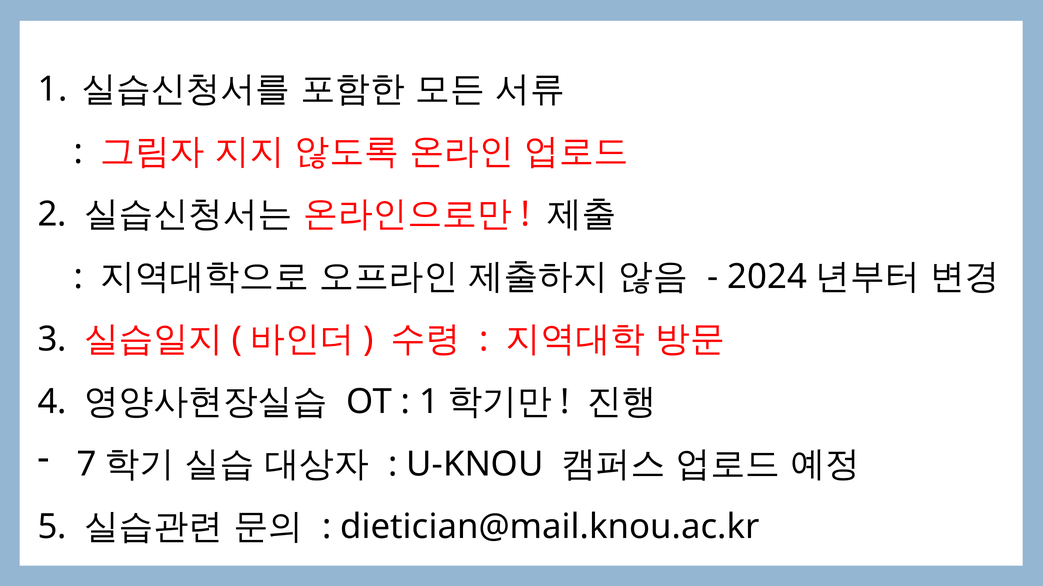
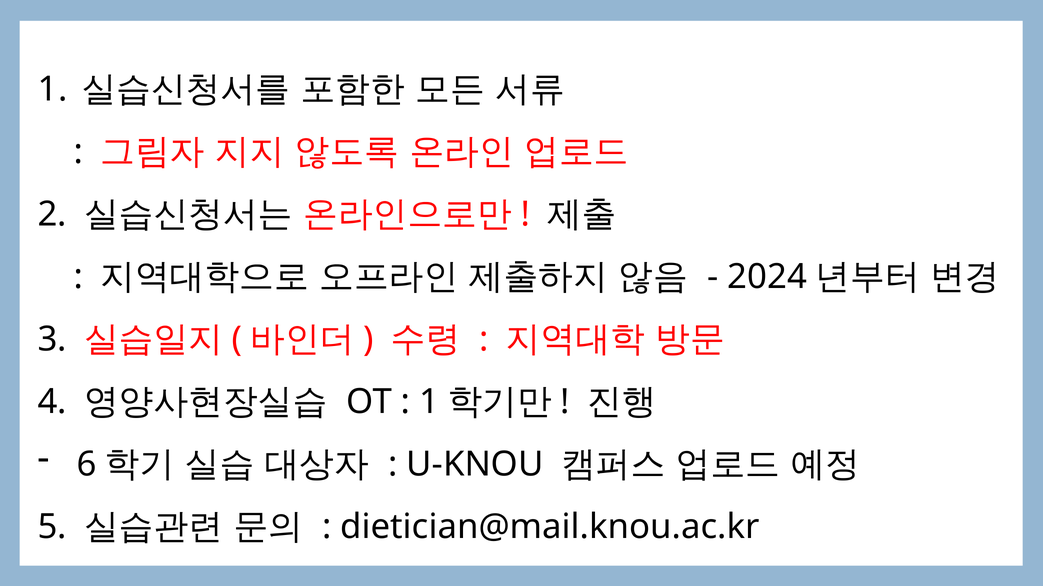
7: 7 -> 6
